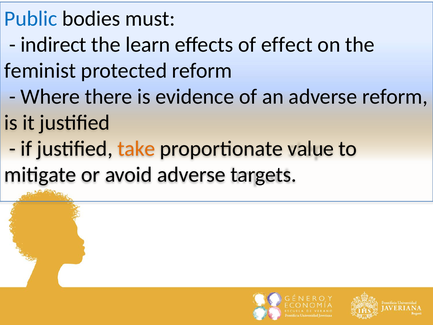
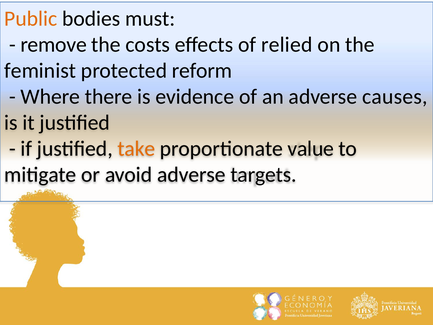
Public colour: blue -> orange
indirect: indirect -> remove
learn: learn -> costs
effect: effect -> relied
adverse reform: reform -> causes
